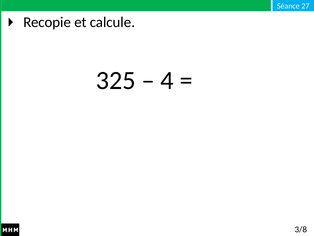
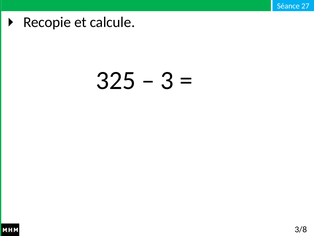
4: 4 -> 3
